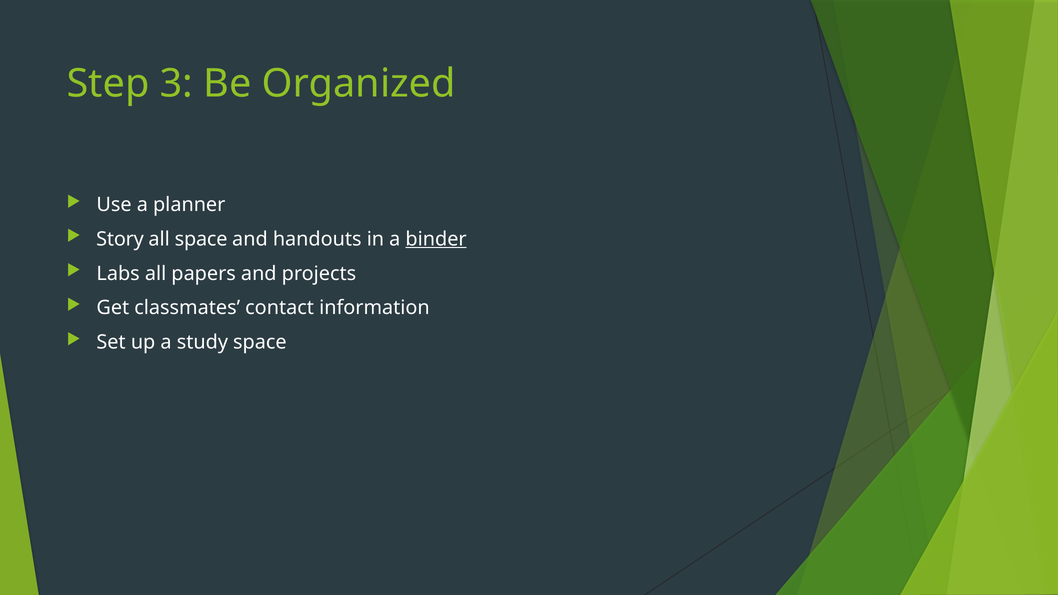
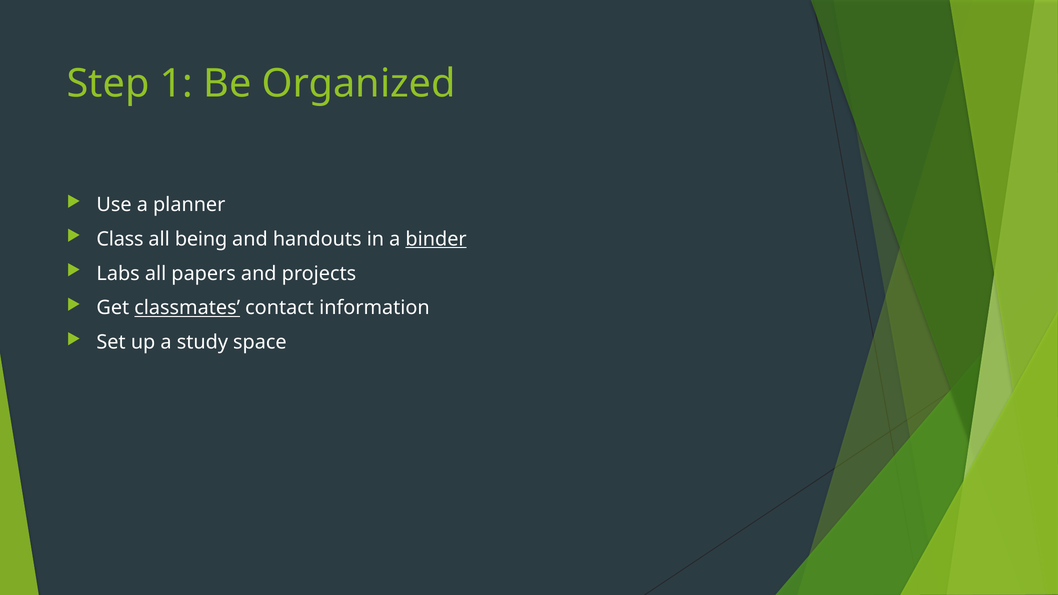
3: 3 -> 1
Story: Story -> Class
all space: space -> being
classmates underline: none -> present
